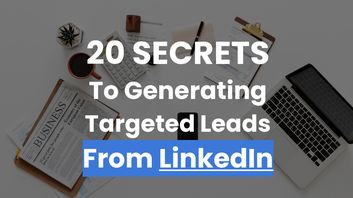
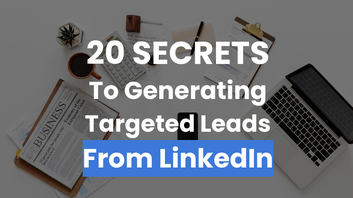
LinkedIn underline: present -> none
